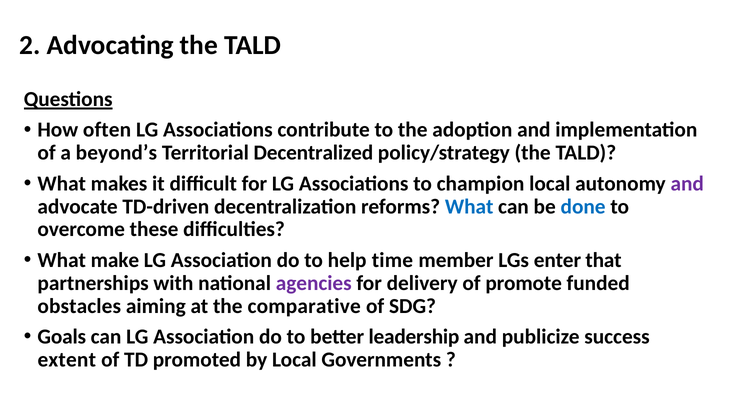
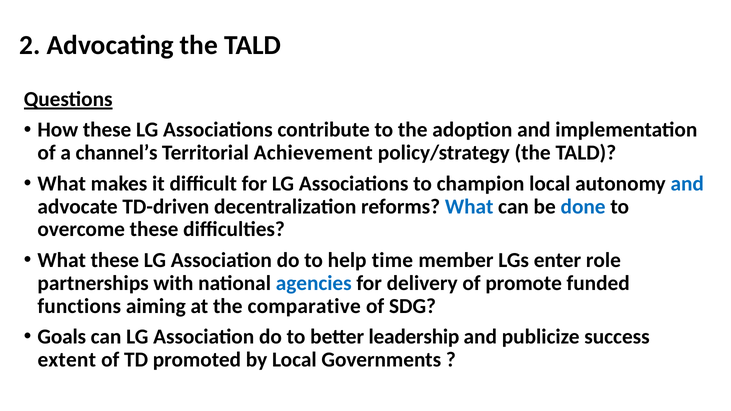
How often: often -> these
beyond’s: beyond’s -> channel’s
Decentralized: Decentralized -> Achievement
and at (687, 184) colour: purple -> blue
What make: make -> these
that: that -> role
agencies colour: purple -> blue
obstacles: obstacles -> functions
